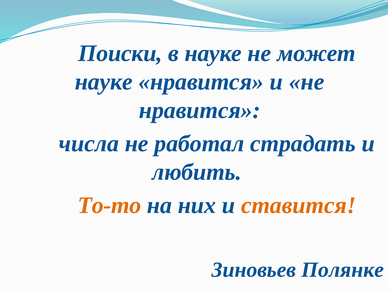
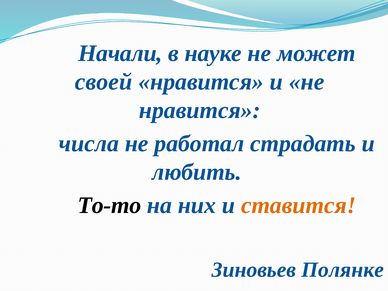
Поиски: Поиски -> Начали
науке at (104, 82): науке -> своей
То-то colour: orange -> black
